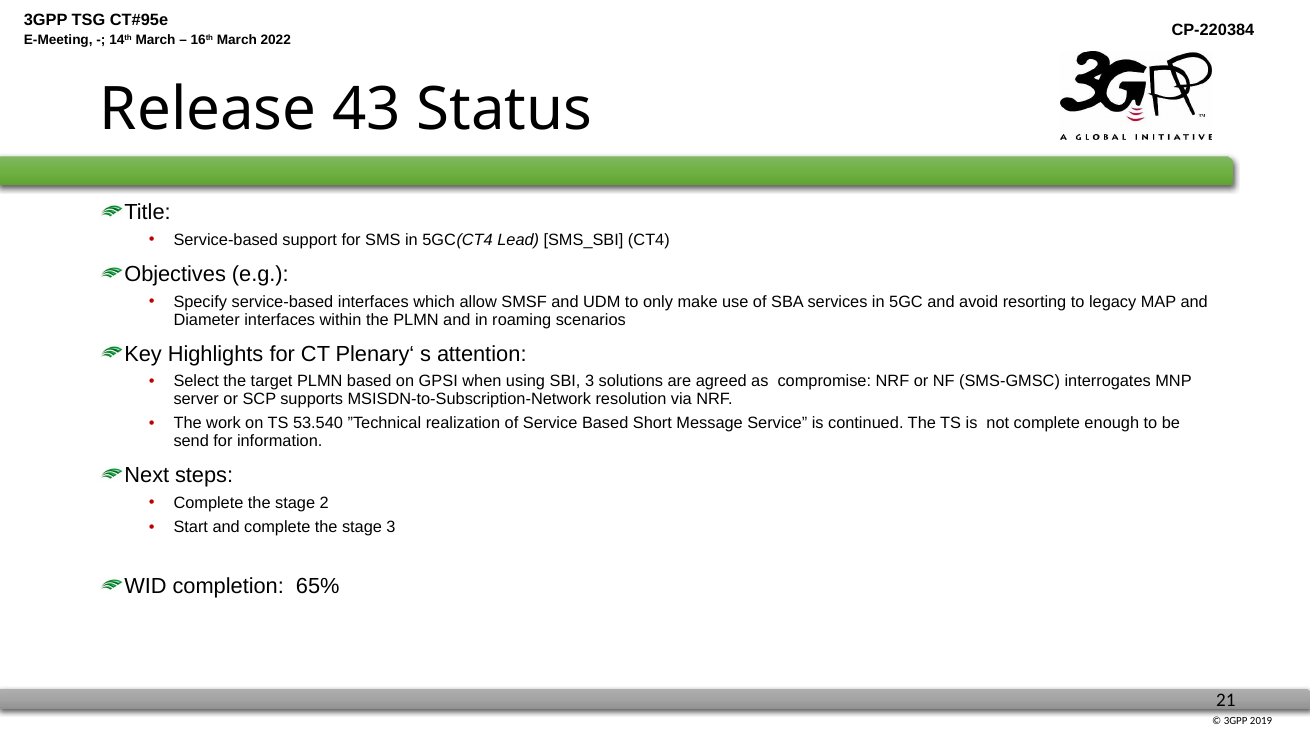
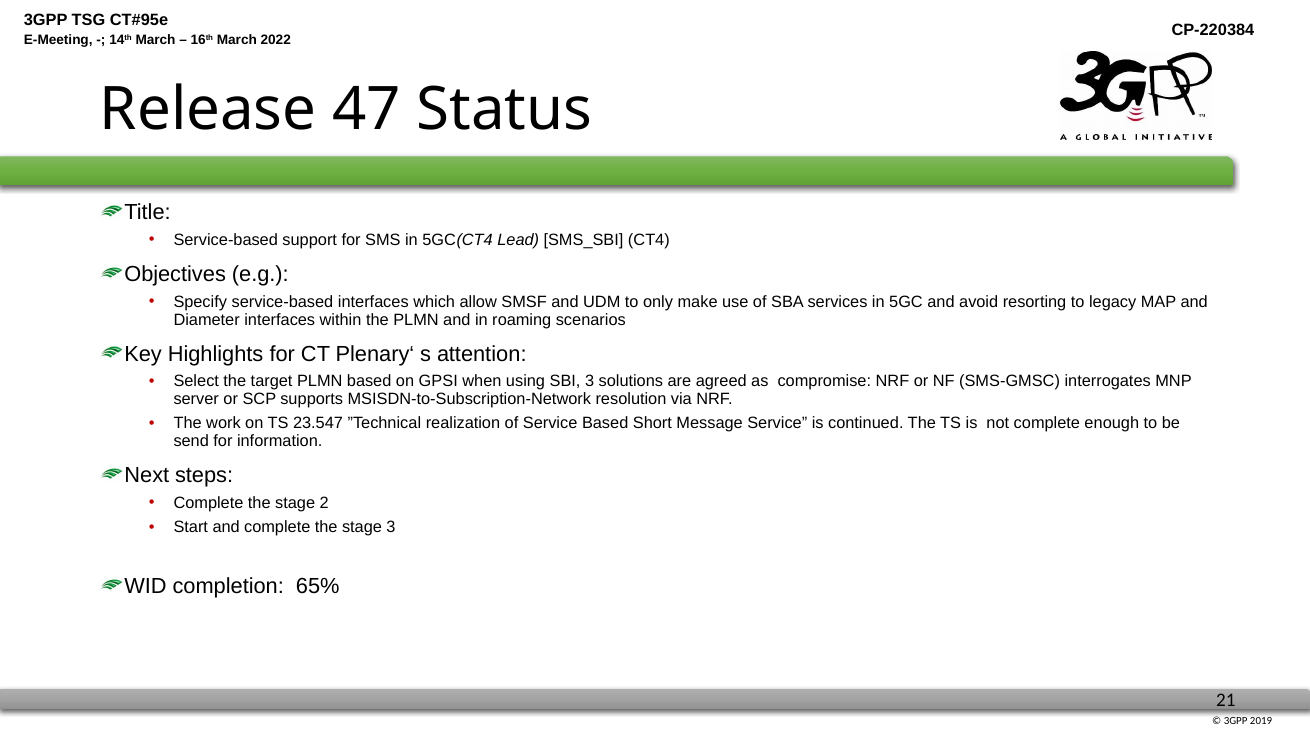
43: 43 -> 47
53.540: 53.540 -> 23.547
